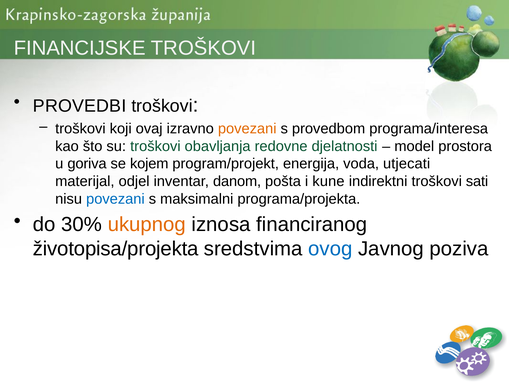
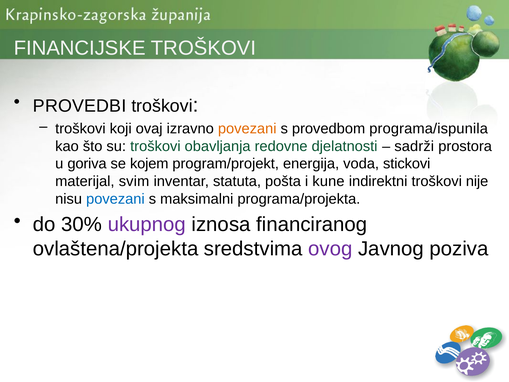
programa/interesa: programa/interesa -> programa/ispunila
model: model -> sadrži
utjecati: utjecati -> stickovi
odjel: odjel -> svim
danom: danom -> statuta
sati: sati -> nije
ukupnog colour: orange -> purple
životopisa/projekta: životopisa/projekta -> ovlaštena/projekta
ovog colour: blue -> purple
